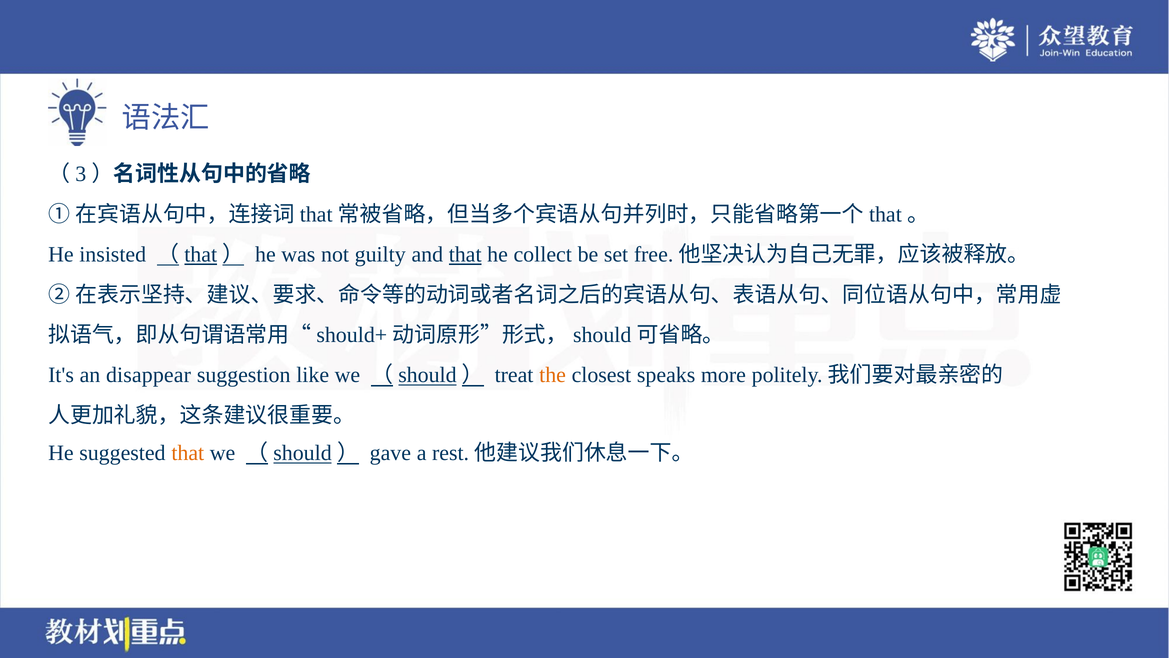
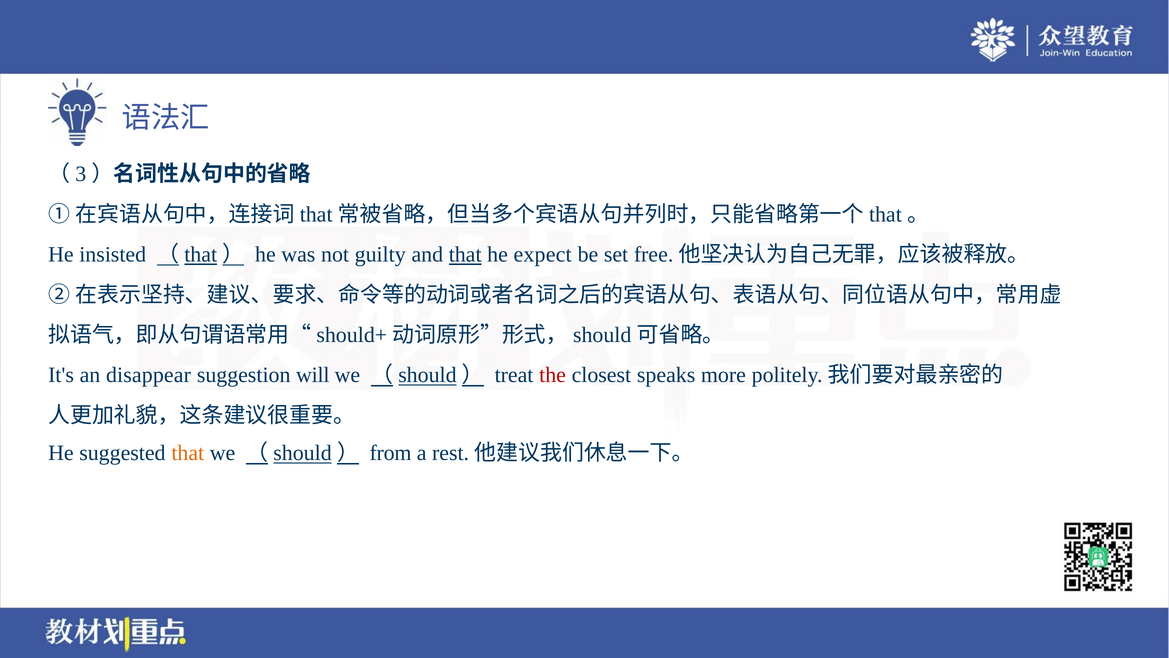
collect: collect -> expect
like: like -> will
the colour: orange -> red
gave: gave -> from
